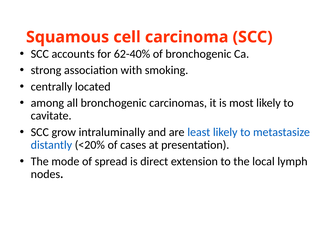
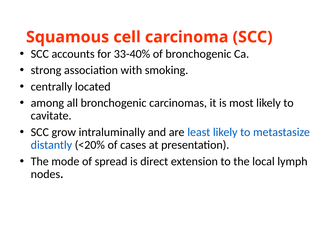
62-40%: 62-40% -> 33-40%
